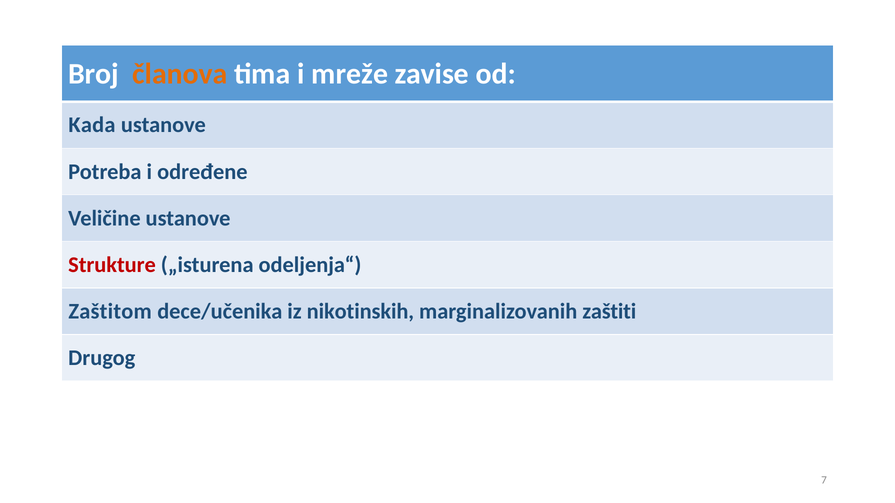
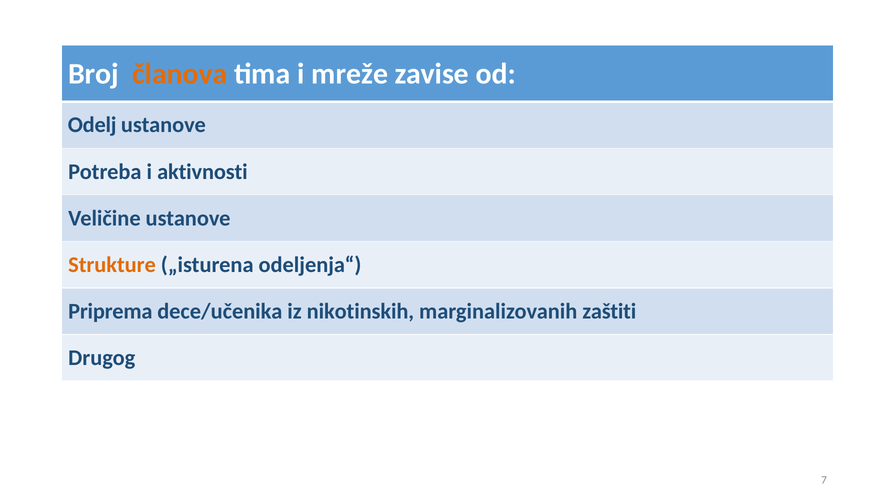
Kada: Kada -> Odelj
određene: određene -> aktivnosti
Strukture colour: red -> orange
Zaštitom: Zaštitom -> Priprema
